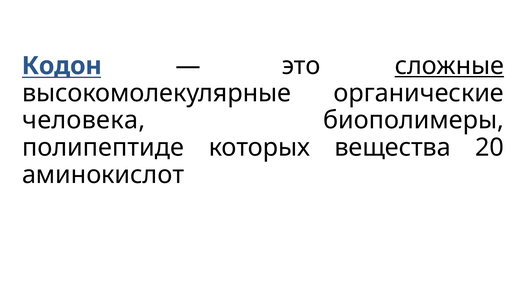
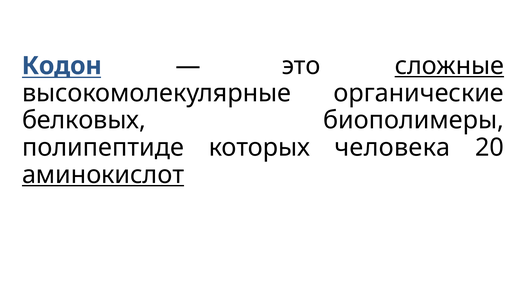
человека: человека -> белковых
вещества: вещества -> человека
аминокислот underline: none -> present
